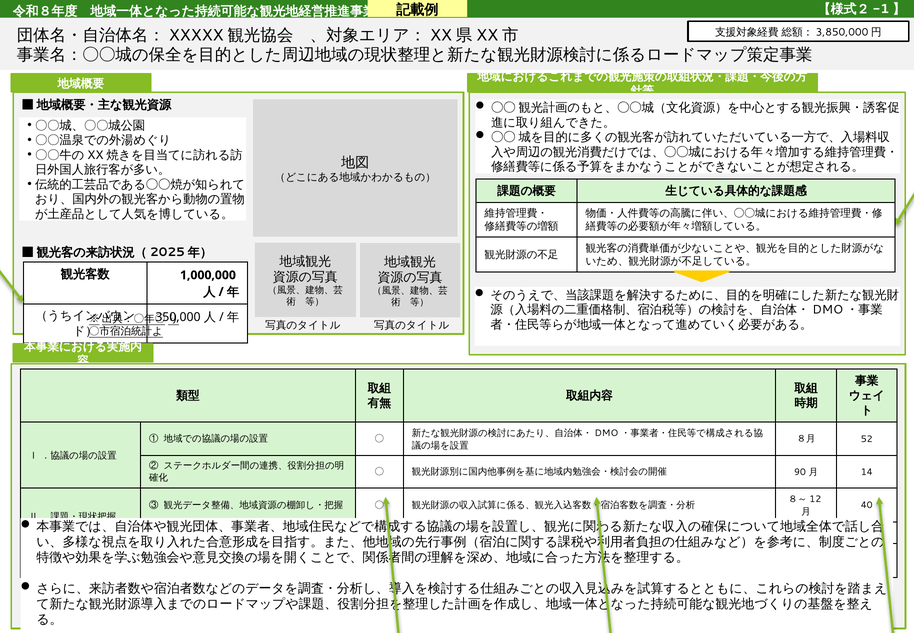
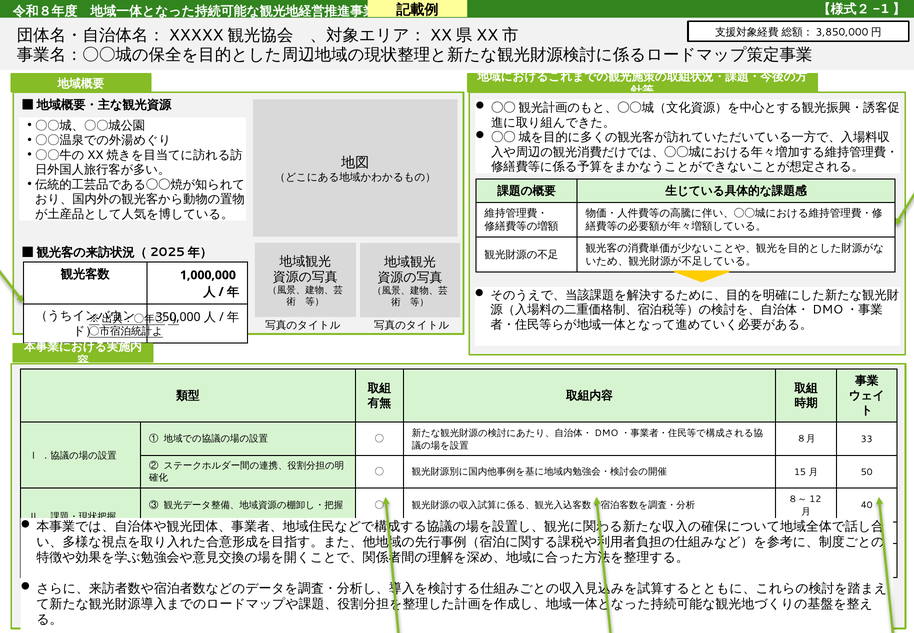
52: 52 -> 33
90: 90 -> 15
14: 14 -> 50
